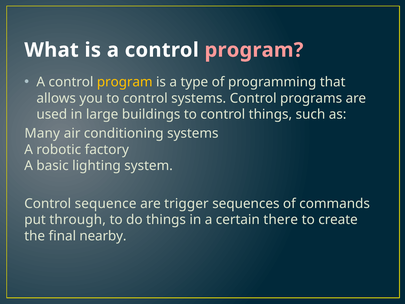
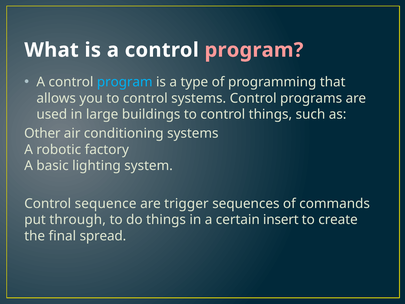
program at (125, 82) colour: yellow -> light blue
Many: Many -> Other
there: there -> insert
nearby: nearby -> spread
